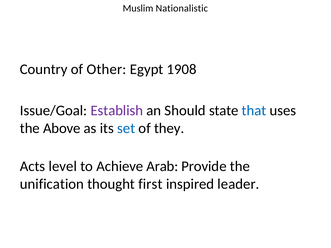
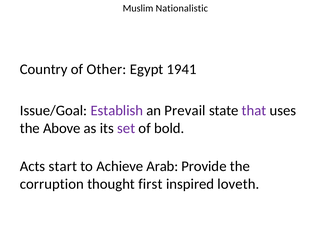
1908: 1908 -> 1941
Should: Should -> Prevail
that colour: blue -> purple
set colour: blue -> purple
they: they -> bold
level: level -> start
unification: unification -> corruption
leader: leader -> loveth
